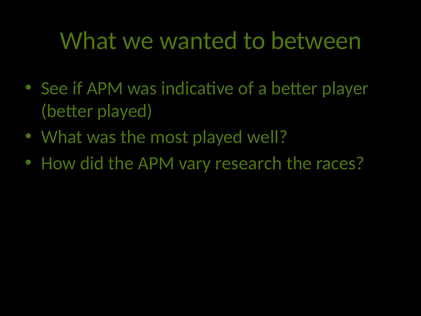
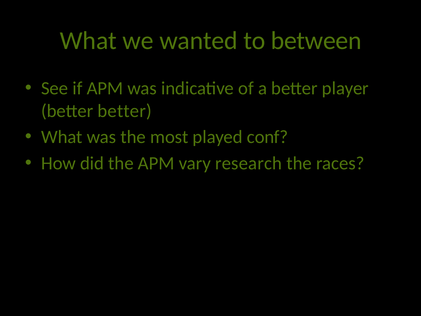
better played: played -> better
well: well -> conf
